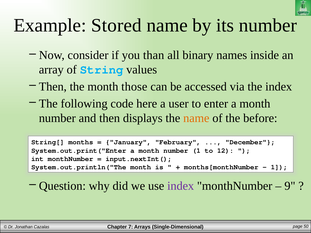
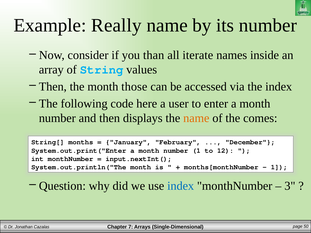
Stored: Stored -> Really
binary: binary -> iterate
before: before -> comes
index at (181, 186) colour: purple -> blue
9: 9 -> 3
